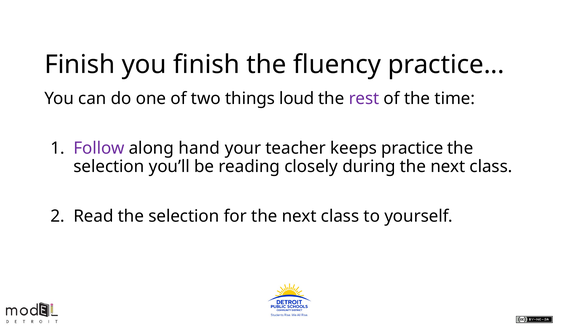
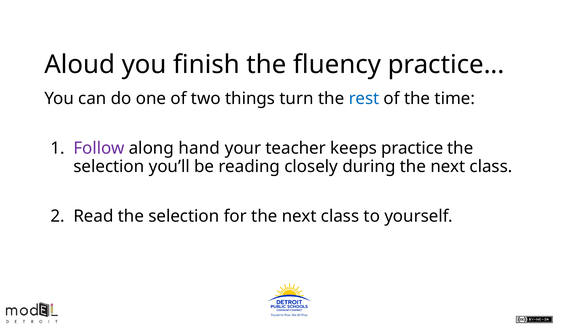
Finish at (80, 64): Finish -> Aloud
loud: loud -> turn
rest colour: purple -> blue
